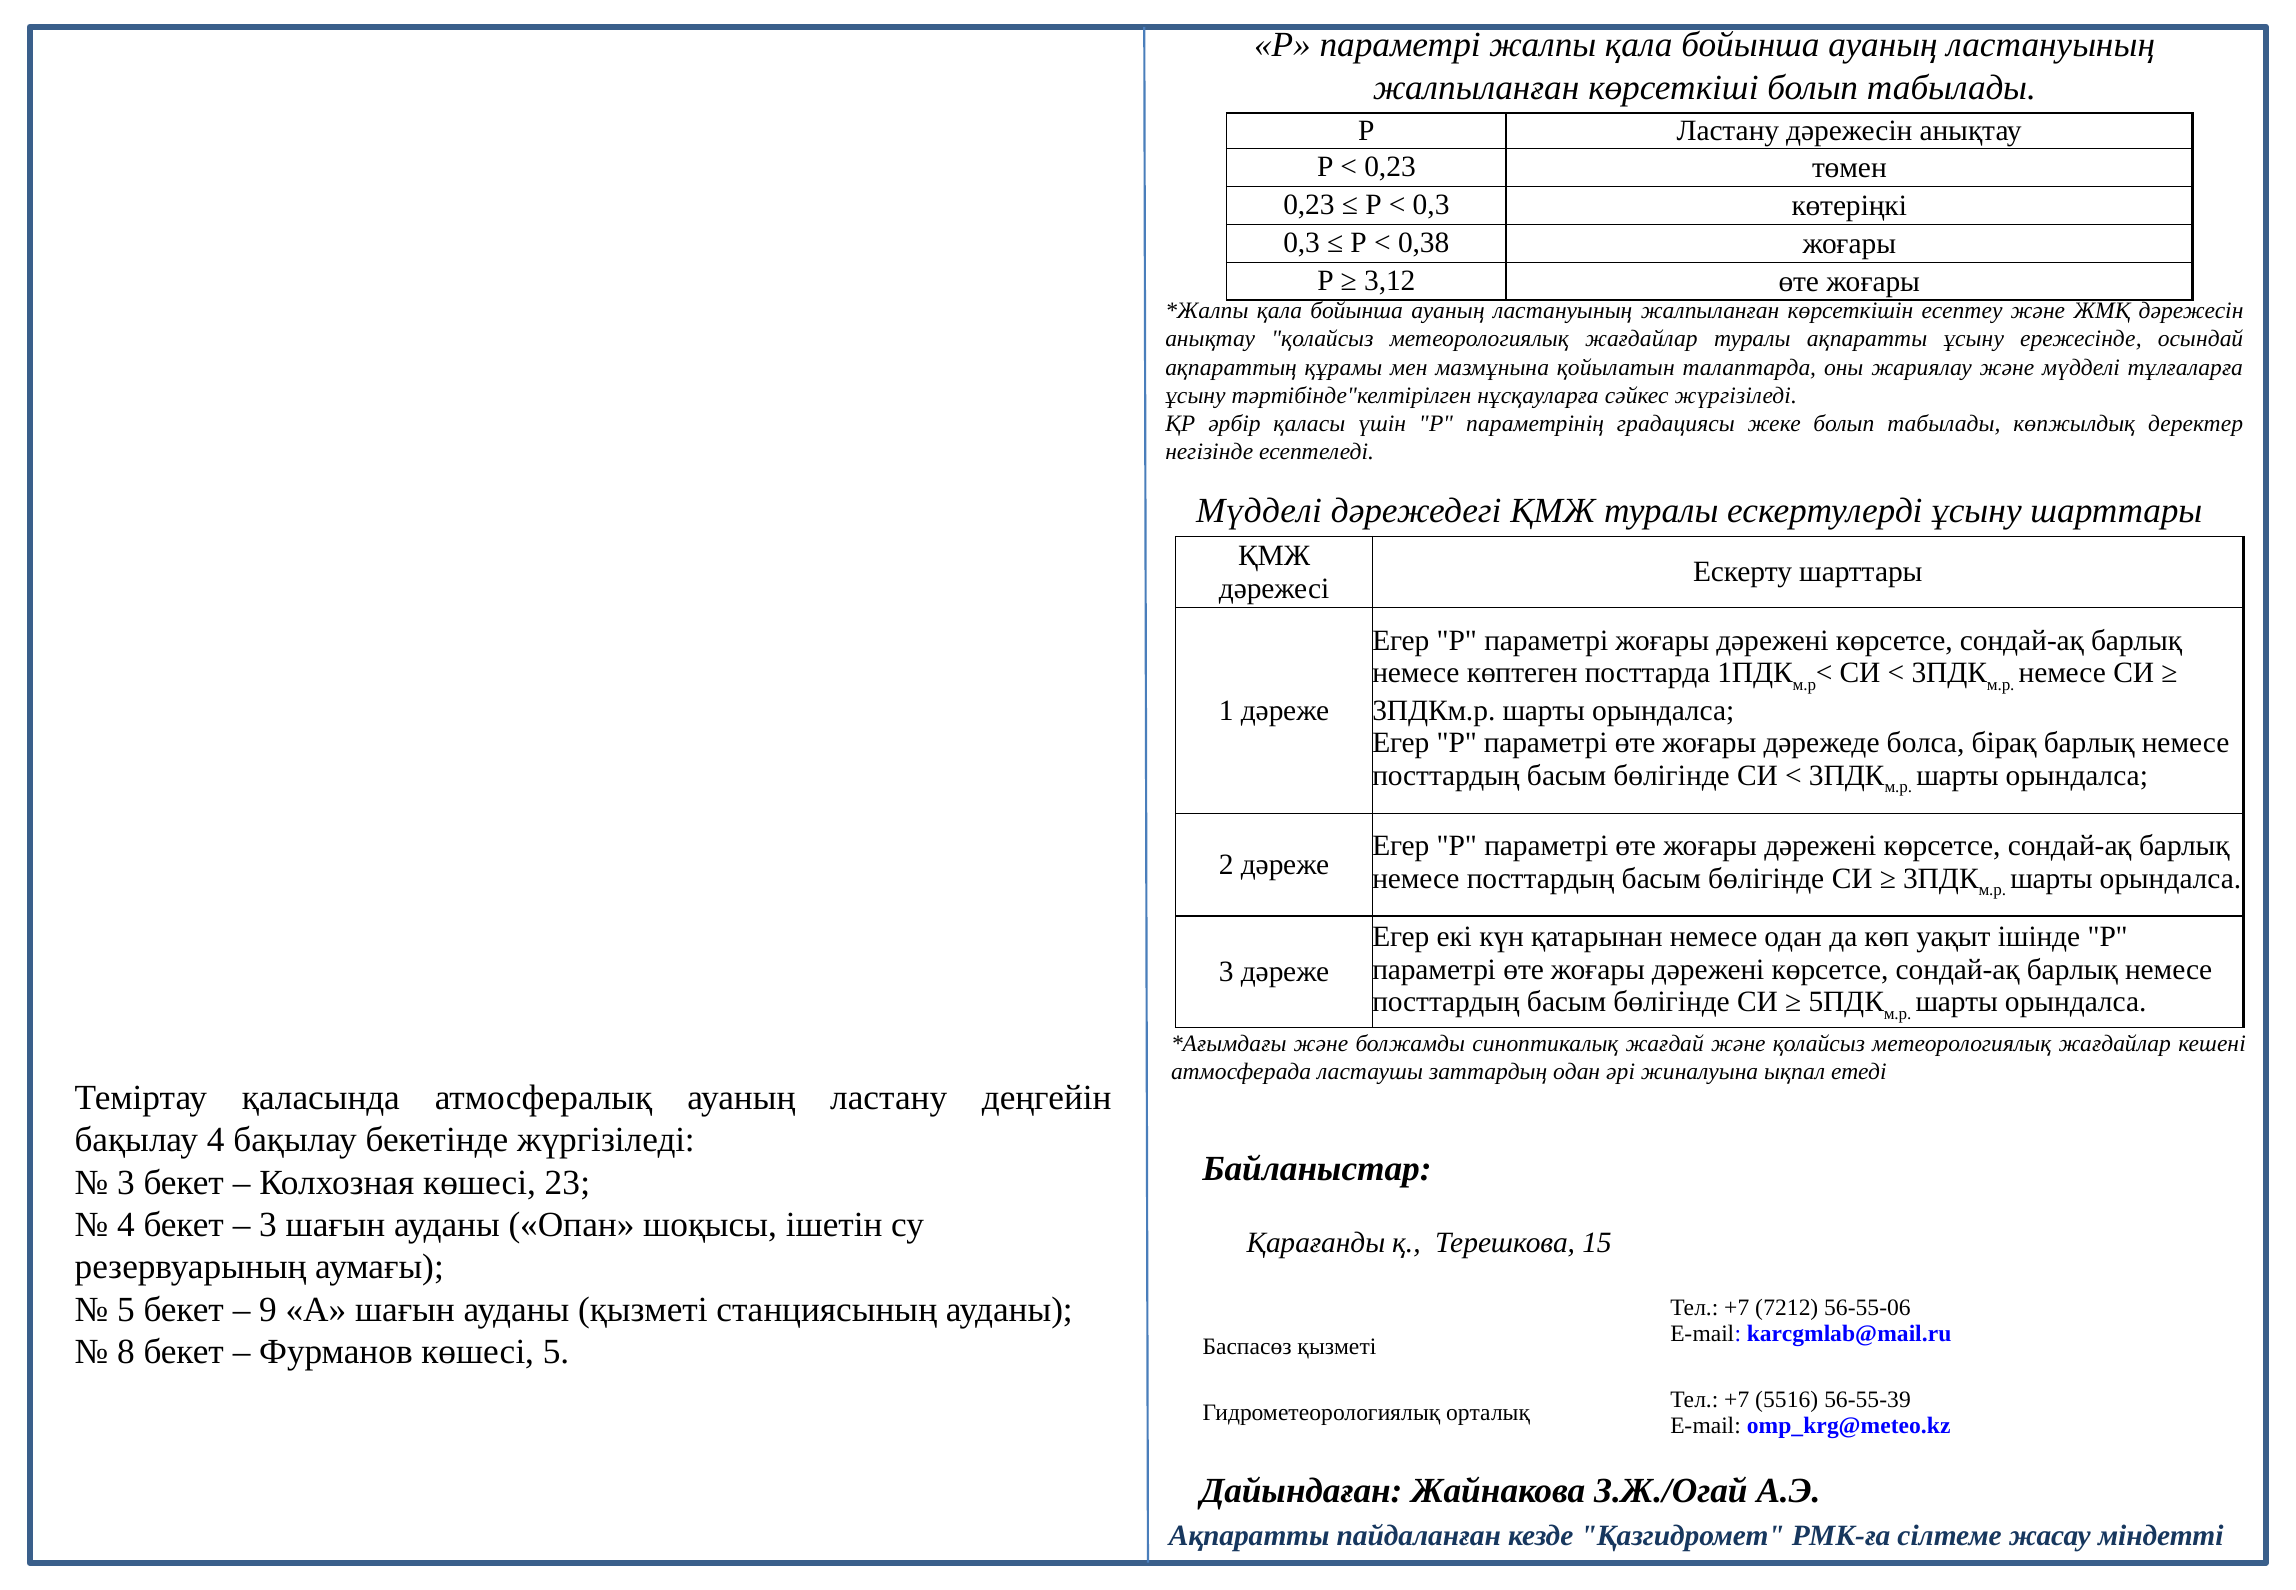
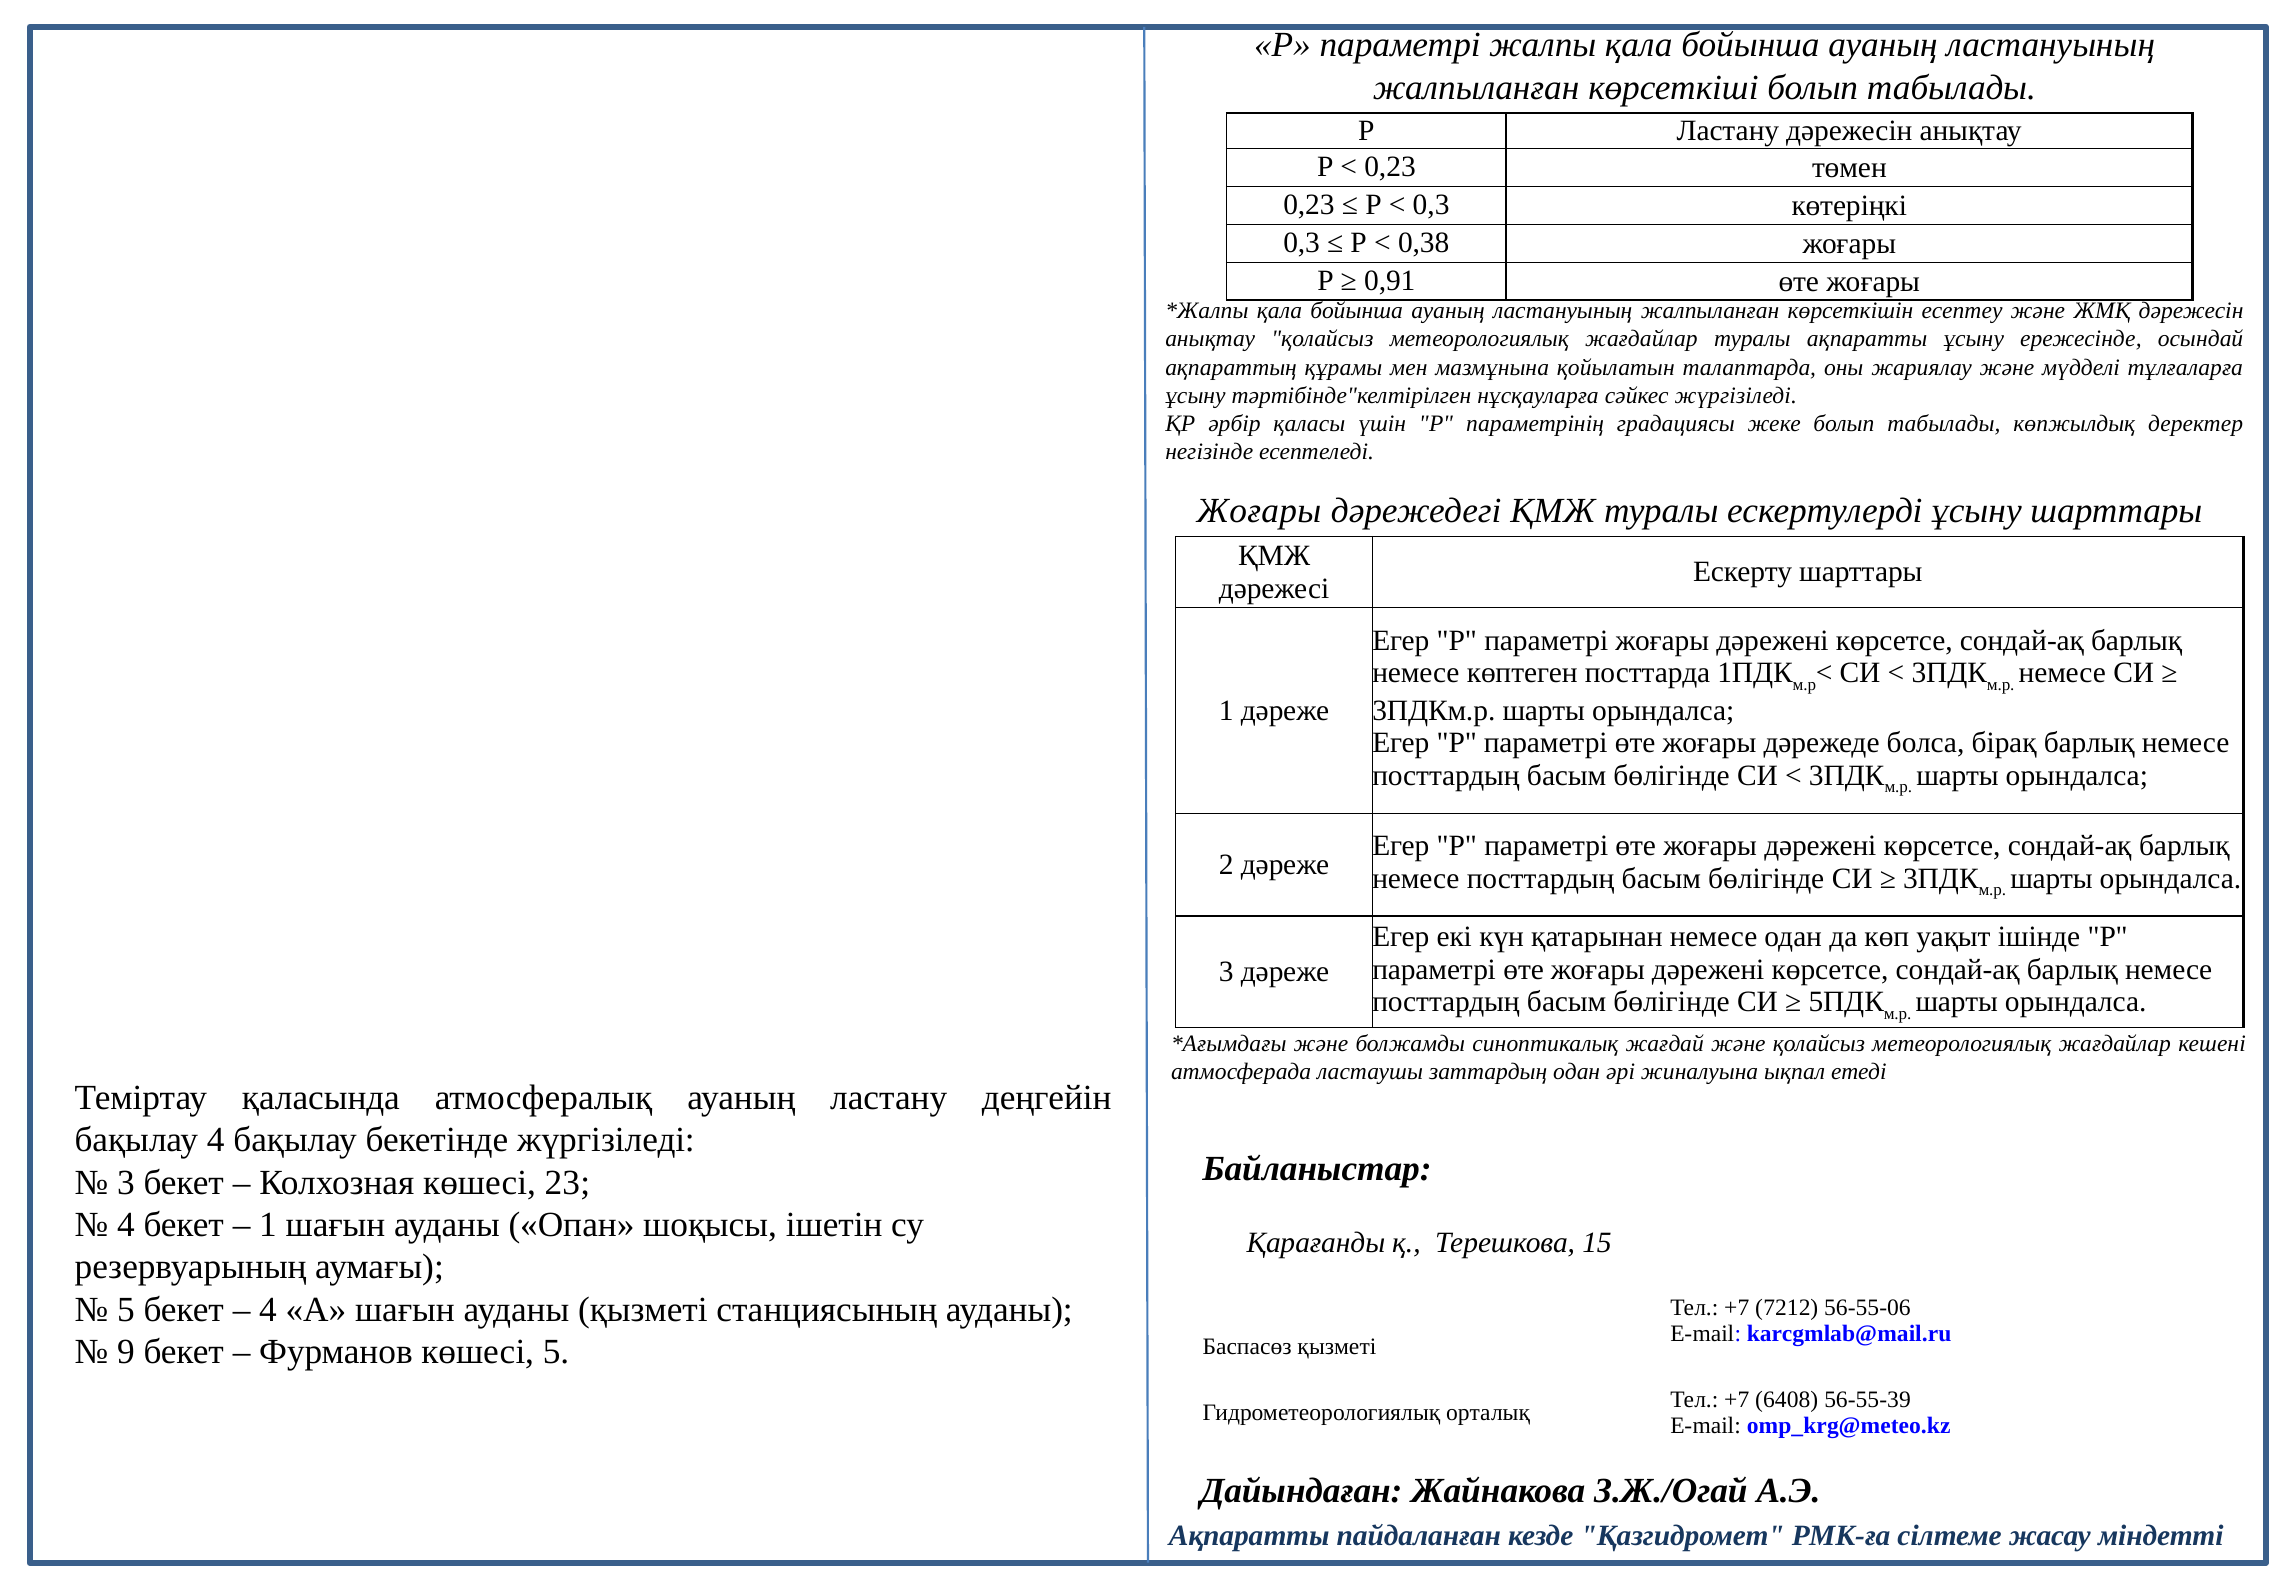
3,12: 3,12 -> 0,91
Мүдделі at (1259, 510): Мүдделі -> Жоғары
3 at (268, 1224): 3 -> 1
9 at (268, 1309): 9 -> 4
8: 8 -> 9
5516: 5516 -> 6408
